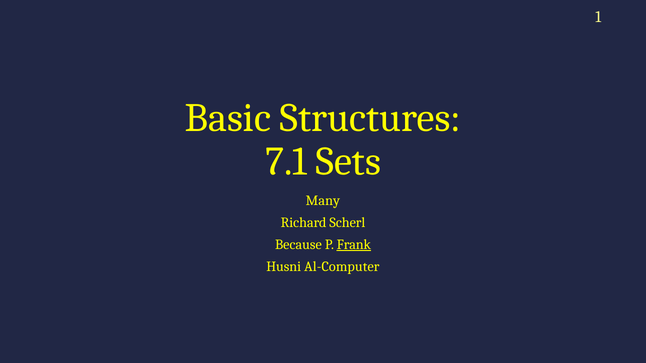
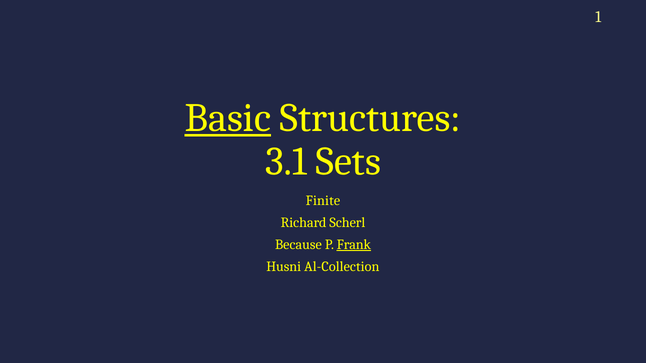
Basic underline: none -> present
7.1: 7.1 -> 3.1
Many: Many -> Finite
Al-Computer: Al-Computer -> Al-Collection
